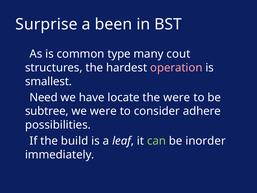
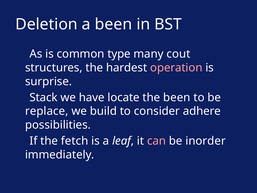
Surprise: Surprise -> Deletion
smallest: smallest -> surprise
Need: Need -> Stack
the were: were -> been
subtree: subtree -> replace
we were: were -> build
build: build -> fetch
can colour: light green -> pink
